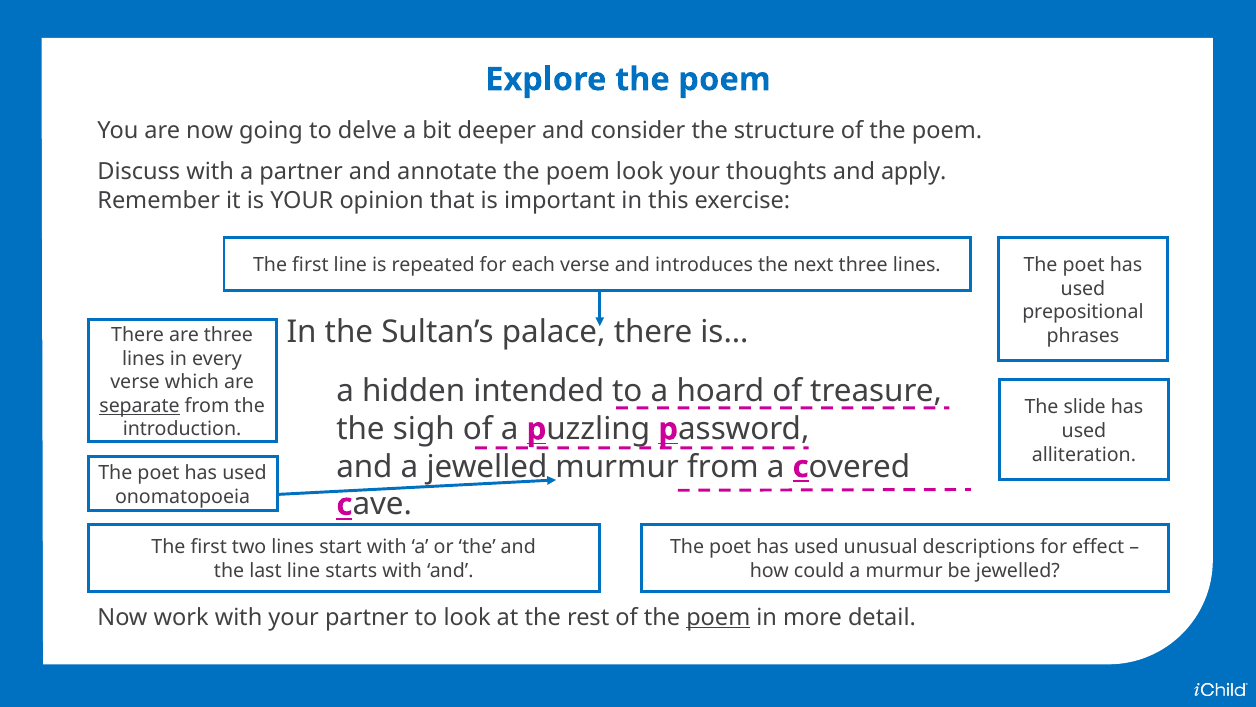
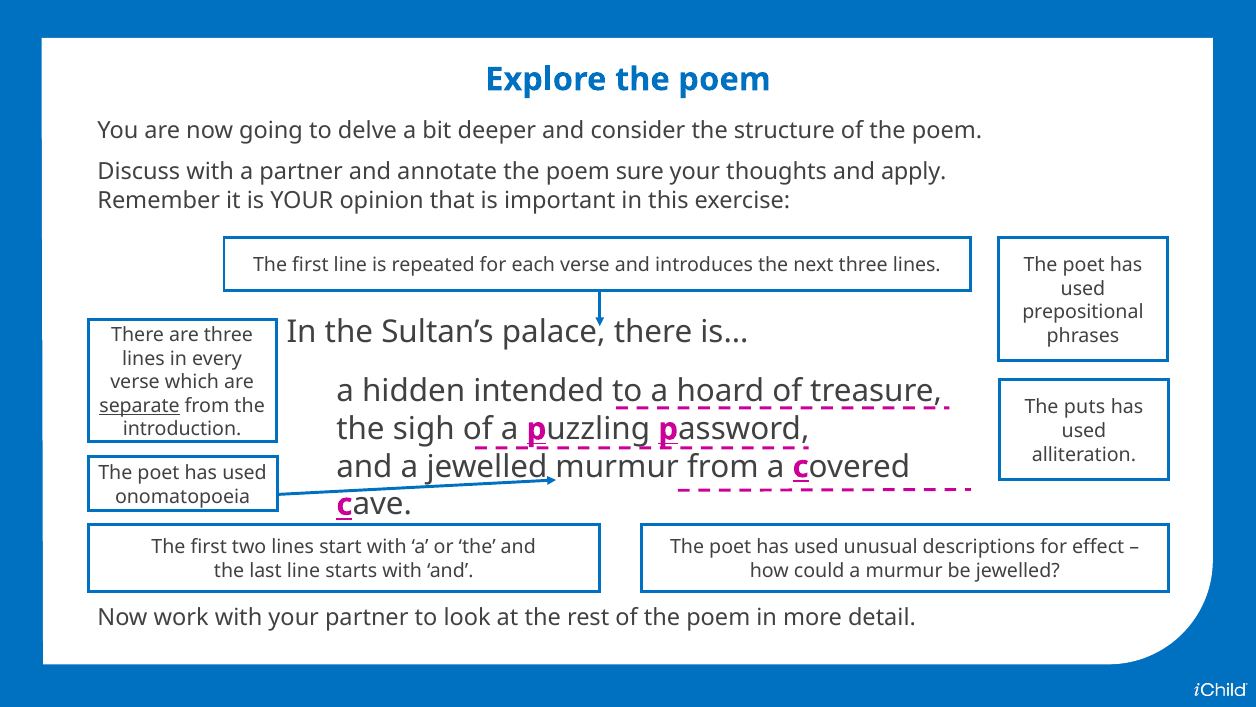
poem look: look -> sure
slide: slide -> puts
poem at (718, 617) underline: present -> none
